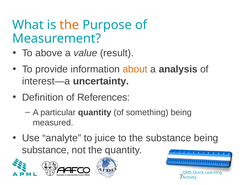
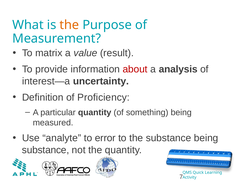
above: above -> matrix
about colour: orange -> red
References: References -> Proficiency
juice: juice -> error
